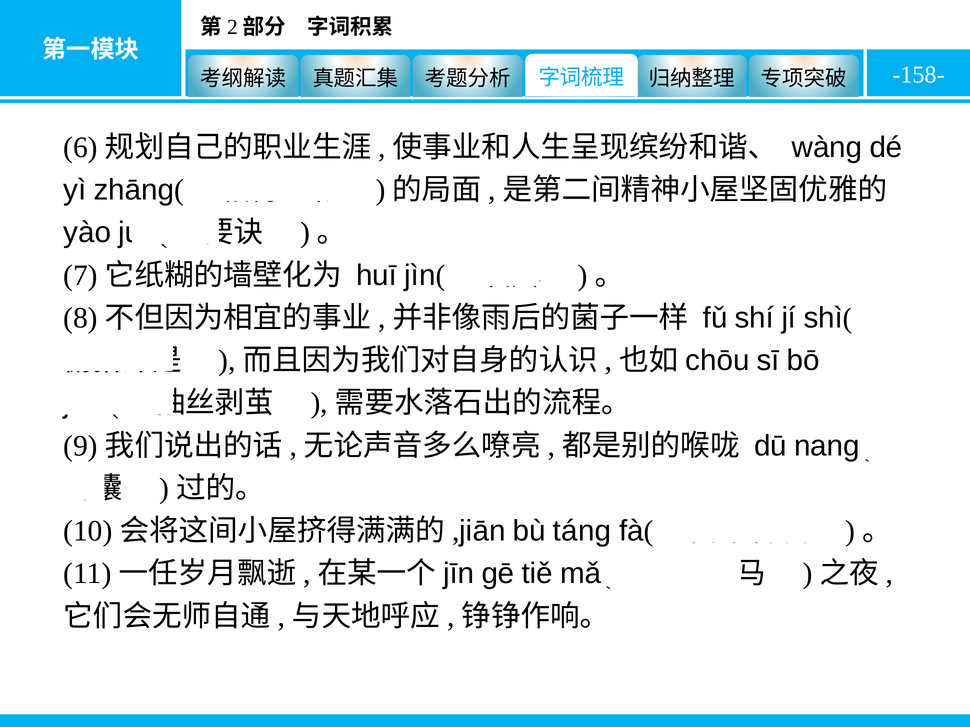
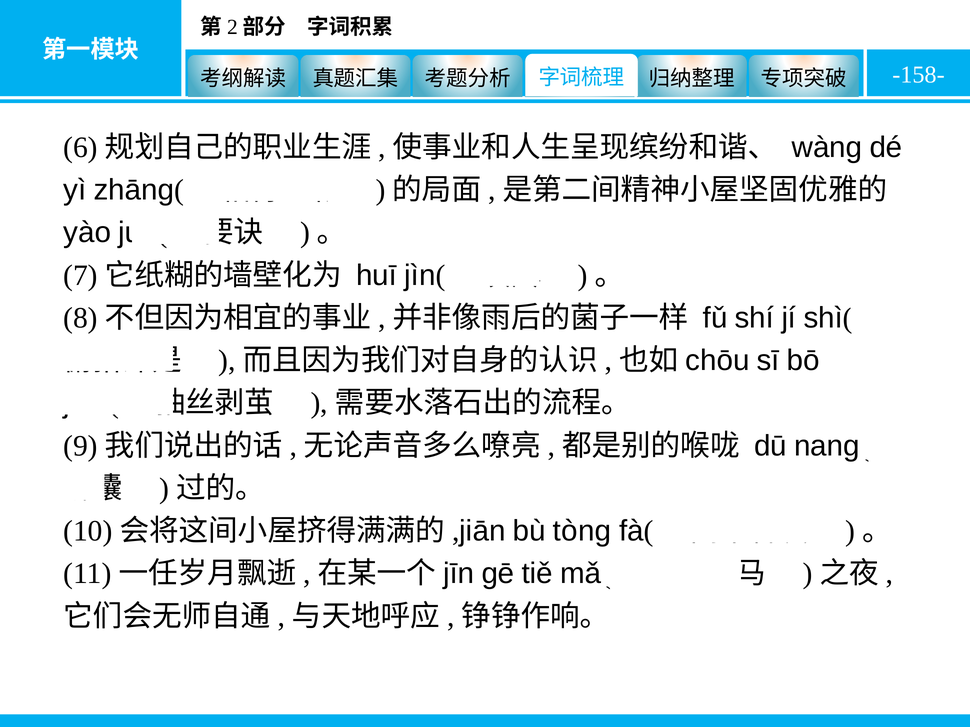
táng: táng -> tòng
